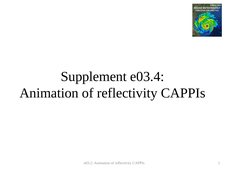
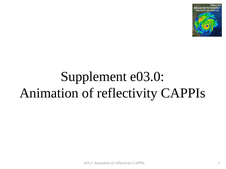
e03.4: e03.4 -> e03.0
